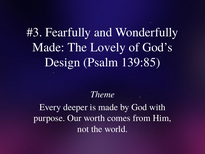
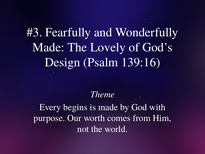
139:85: 139:85 -> 139:16
deeper: deeper -> begins
